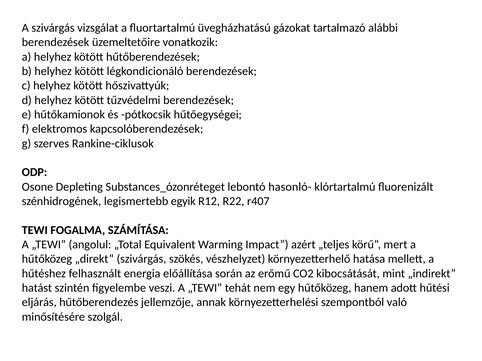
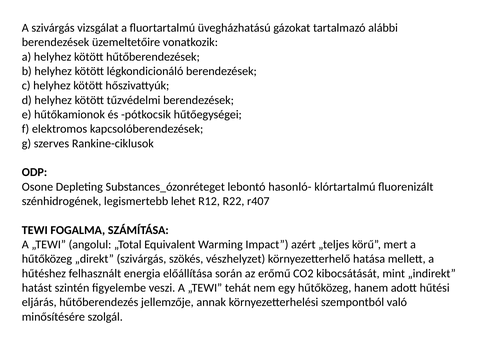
egyik: egyik -> lehet
